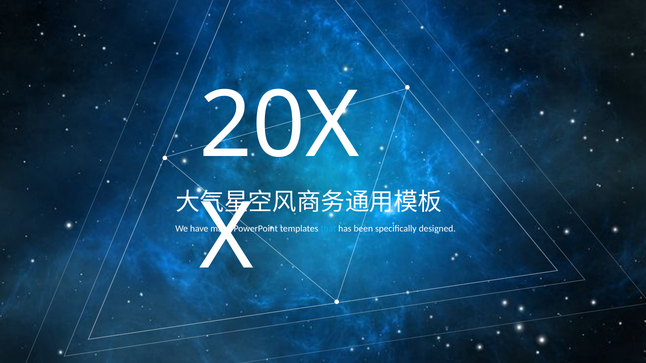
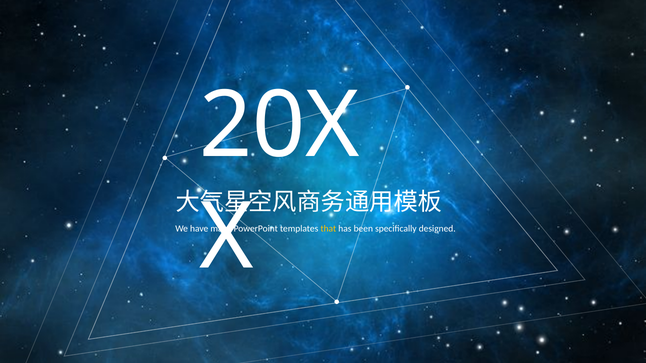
that colour: light blue -> yellow
